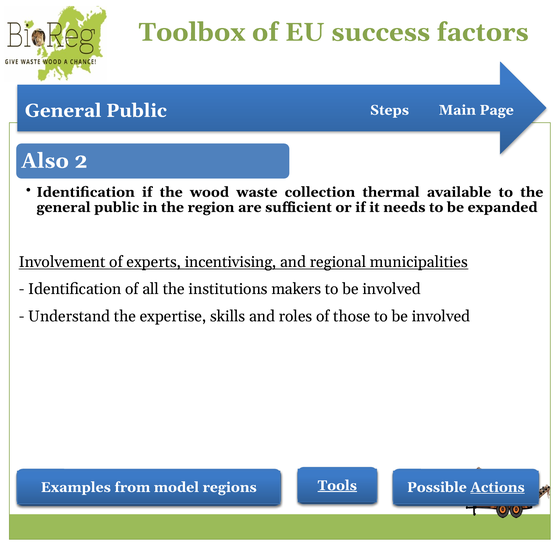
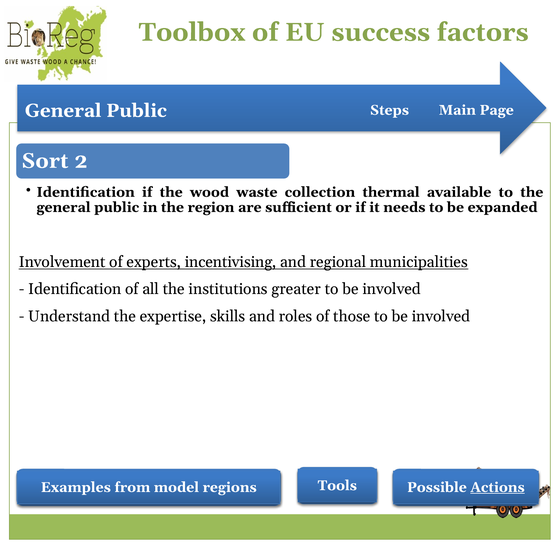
Also: Also -> Sort
makers: makers -> greater
Tools underline: present -> none
